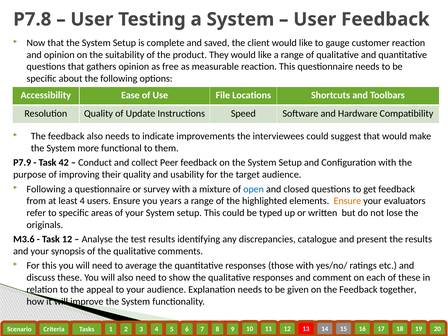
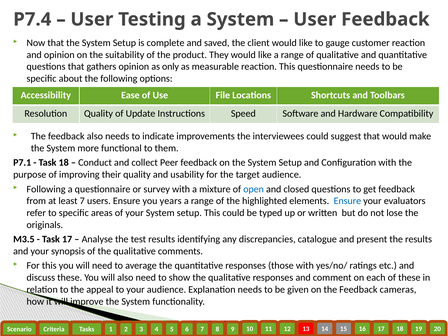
P7.8: P7.8 -> P7.4
free: free -> only
P7.9: P7.9 -> P7.1
Task 42: 42 -> 18
least 4: 4 -> 7
Ensure at (347, 201) colour: orange -> blue
M3.6: M3.6 -> M3.5
Task 12: 12 -> 17
together: together -> cameras
